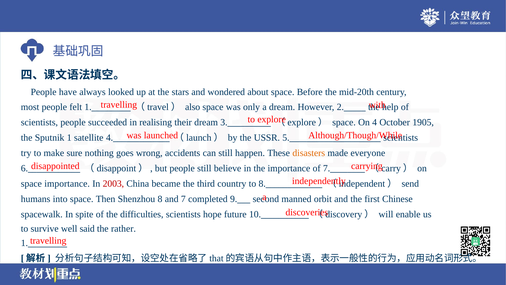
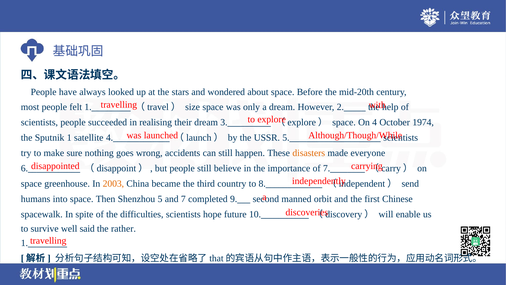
also: also -> size
1905: 1905 -> 1974
space importance: importance -> greenhouse
2003 colour: red -> orange
Shenzhou 8: 8 -> 5
